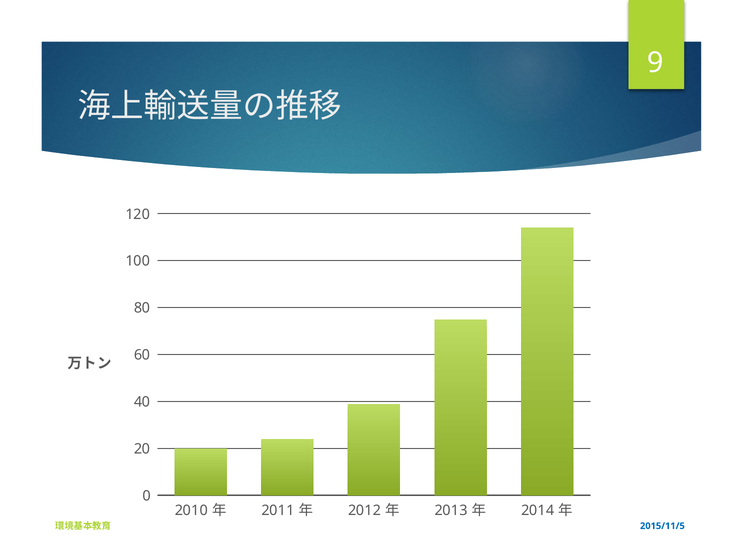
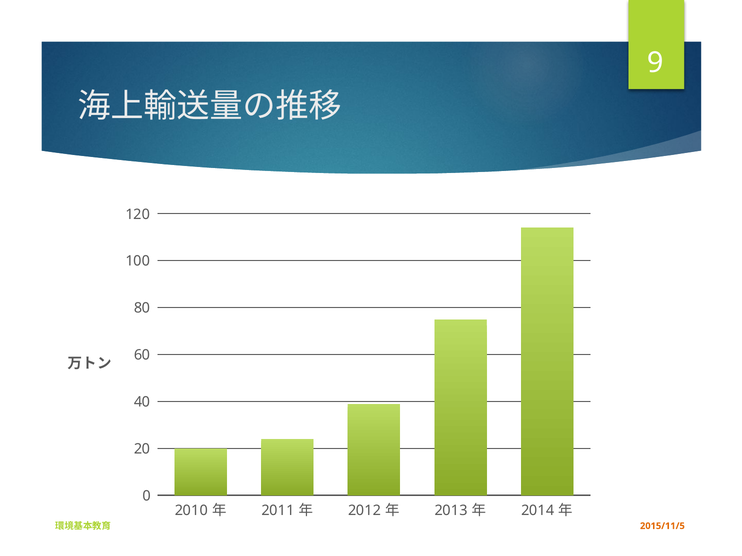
2015/11/5 colour: blue -> orange
